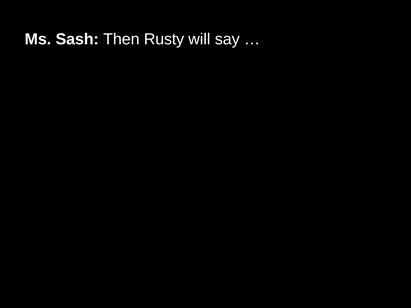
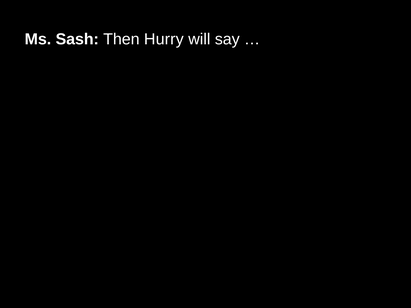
Rusty: Rusty -> Hurry
